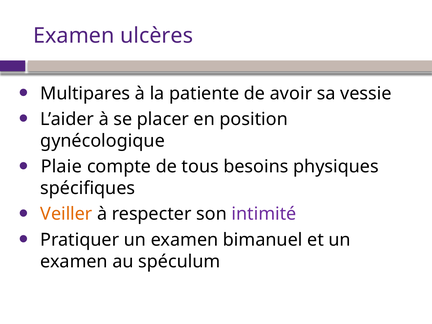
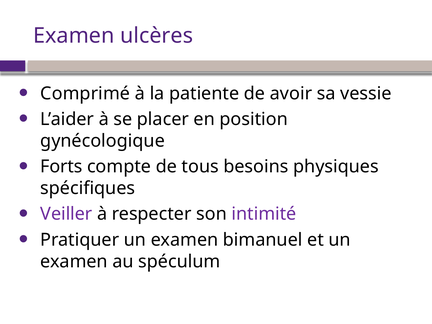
Multipares: Multipares -> Comprimé
Plaie: Plaie -> Forts
Veiller colour: orange -> purple
